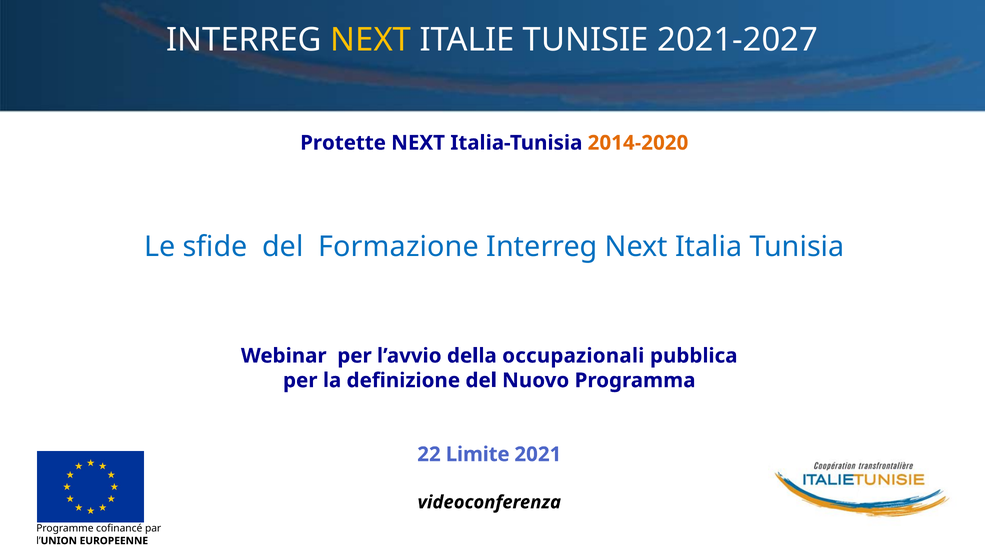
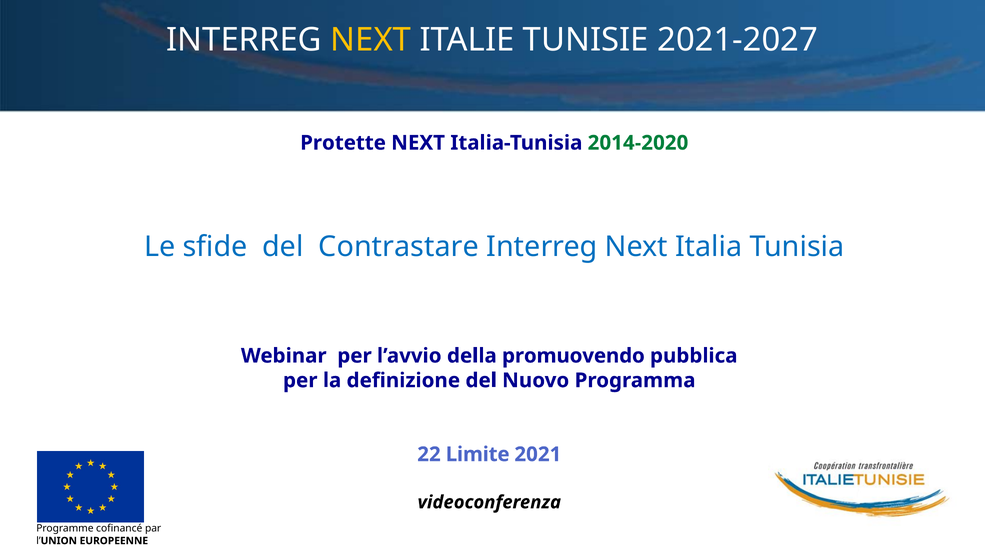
2014-2020 colour: orange -> green
Formazione: Formazione -> Contrastare
occupazionali: occupazionali -> promuovendo
